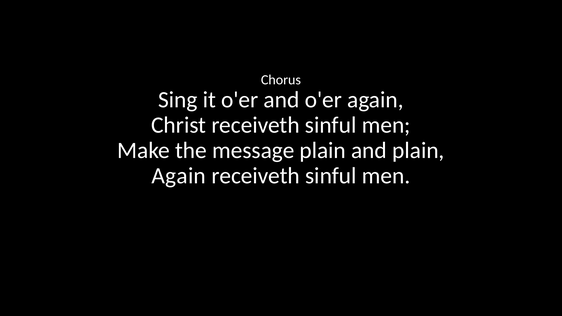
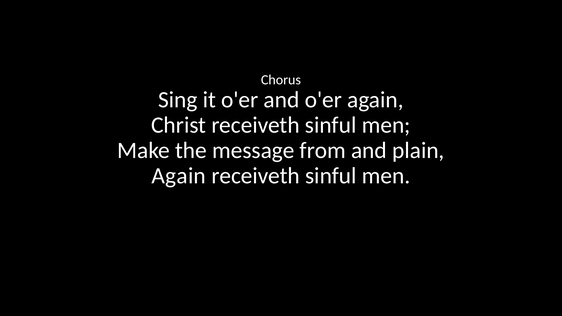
message plain: plain -> from
